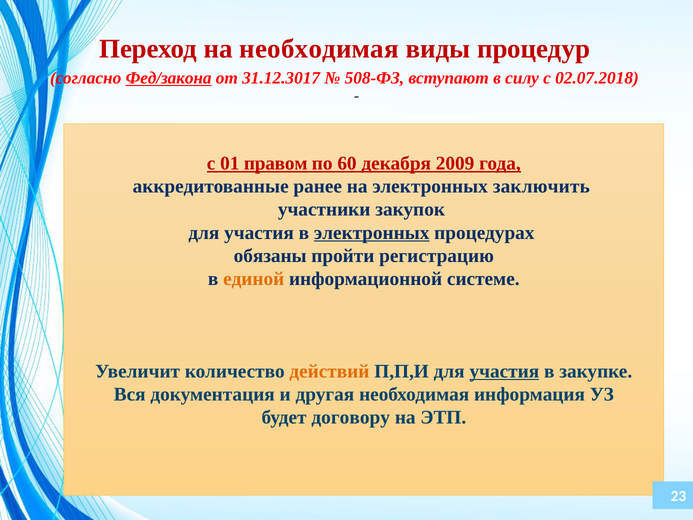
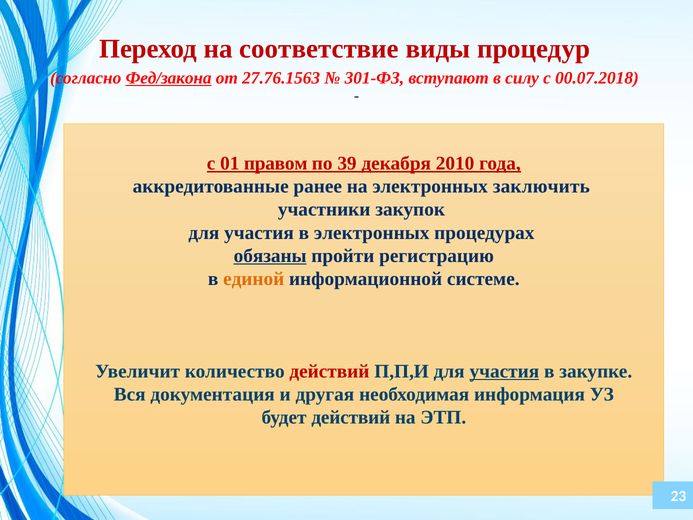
на необходимая: необходимая -> соответствие
31.12.3017: 31.12.3017 -> 27.76.1563
508-ФЗ: 508-ФЗ -> 301-ФЗ
02.07.2018: 02.07.2018 -> 00.07.2018
60: 60 -> 39
2009: 2009 -> 2010
электронных at (372, 233) underline: present -> none
обязаны underline: none -> present
действий at (329, 371) colour: orange -> red
будет договору: договору -> действий
